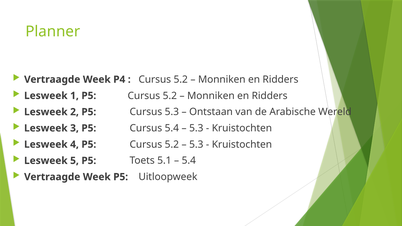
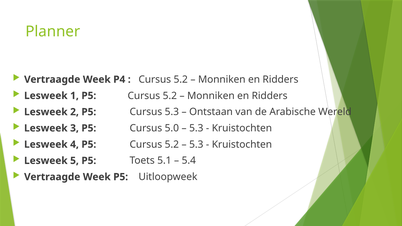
Cursus 5.4: 5.4 -> 5.0
